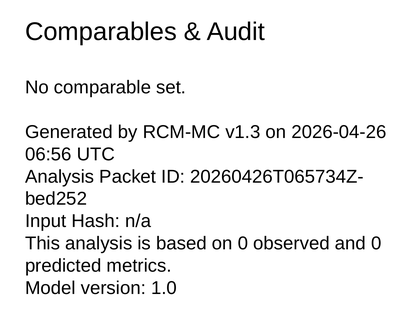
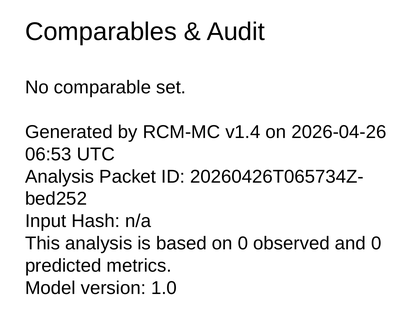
v1.3: v1.3 -> v1.4
06:56: 06:56 -> 06:53
